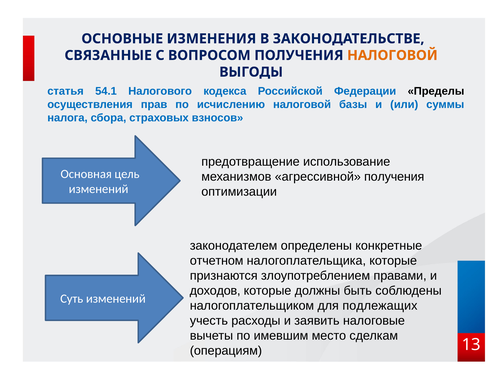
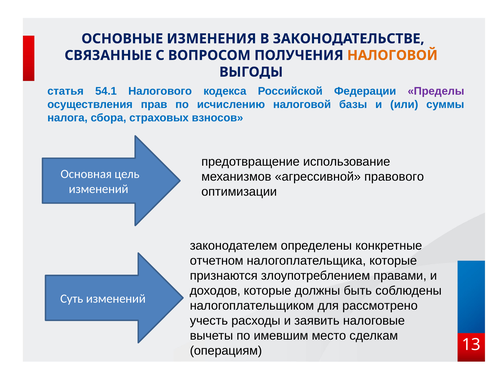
Пределы colour: black -> purple
агрессивной получения: получения -> правового
подлежащих: подлежащих -> рассмотрено
